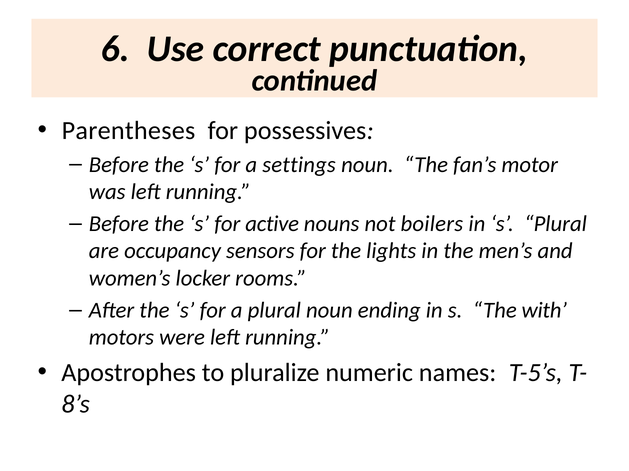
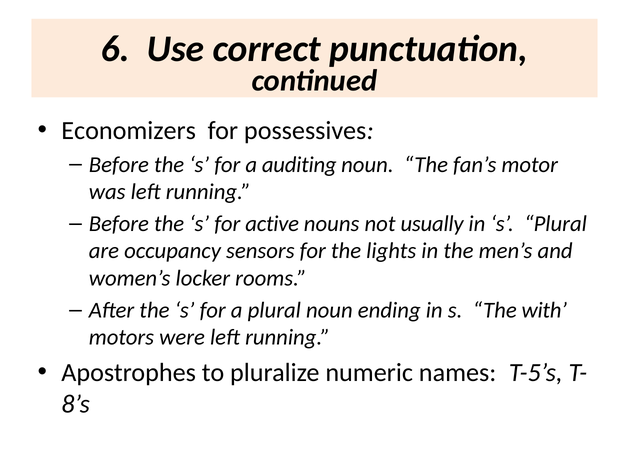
Parentheses: Parentheses -> Economizers
settings: settings -> auditing
boilers: boilers -> usually
